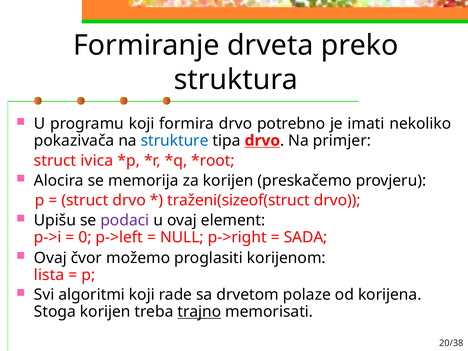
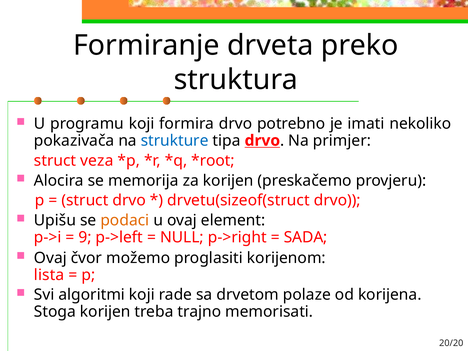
ivica: ivica -> veza
traženi(sizeof(struct: traženi(sizeof(struct -> drvetu(sizeof(struct
podaci colour: purple -> orange
0: 0 -> 9
trajno underline: present -> none
20/38: 20/38 -> 20/20
